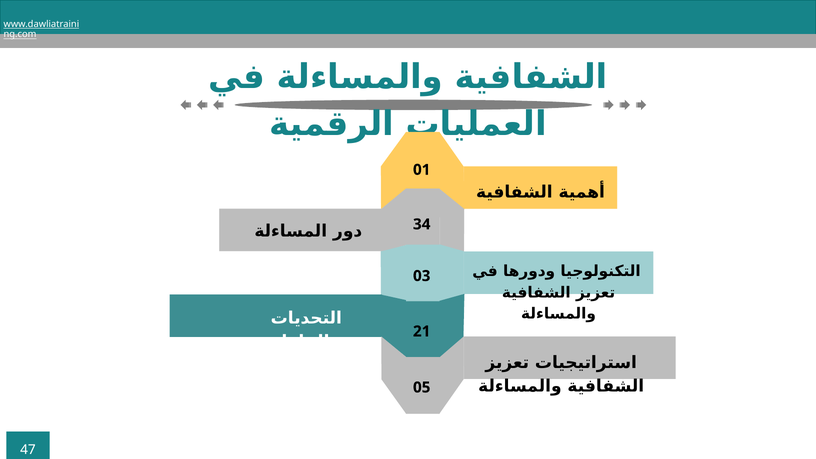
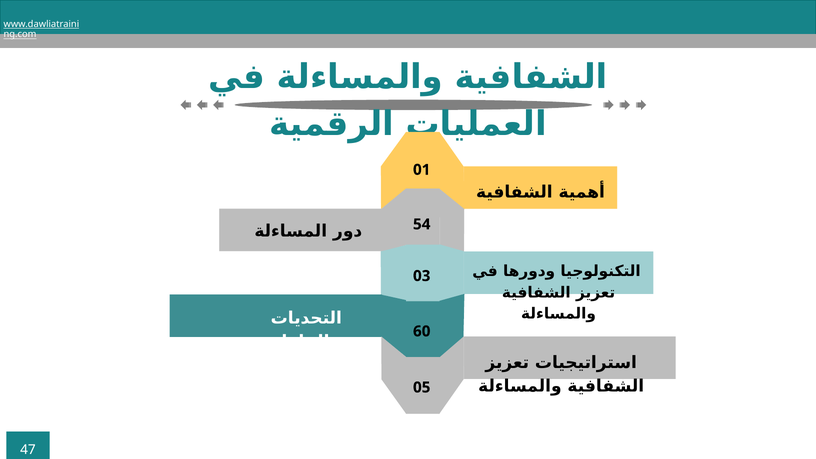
34: 34 -> 54
21: 21 -> 60
